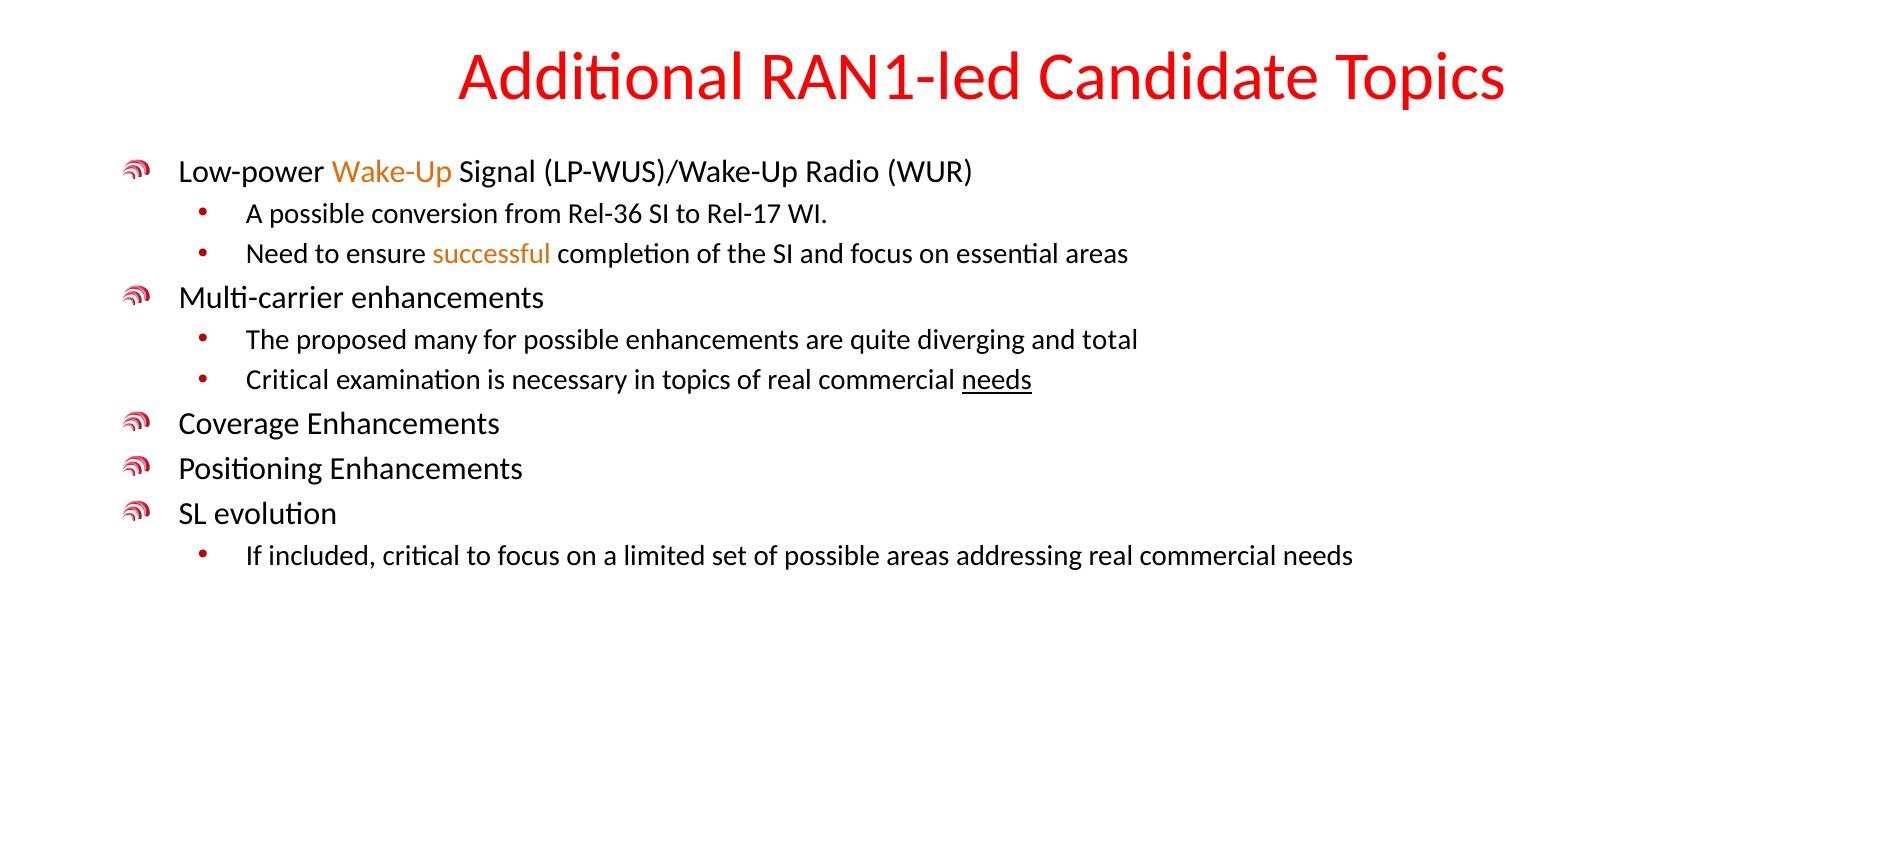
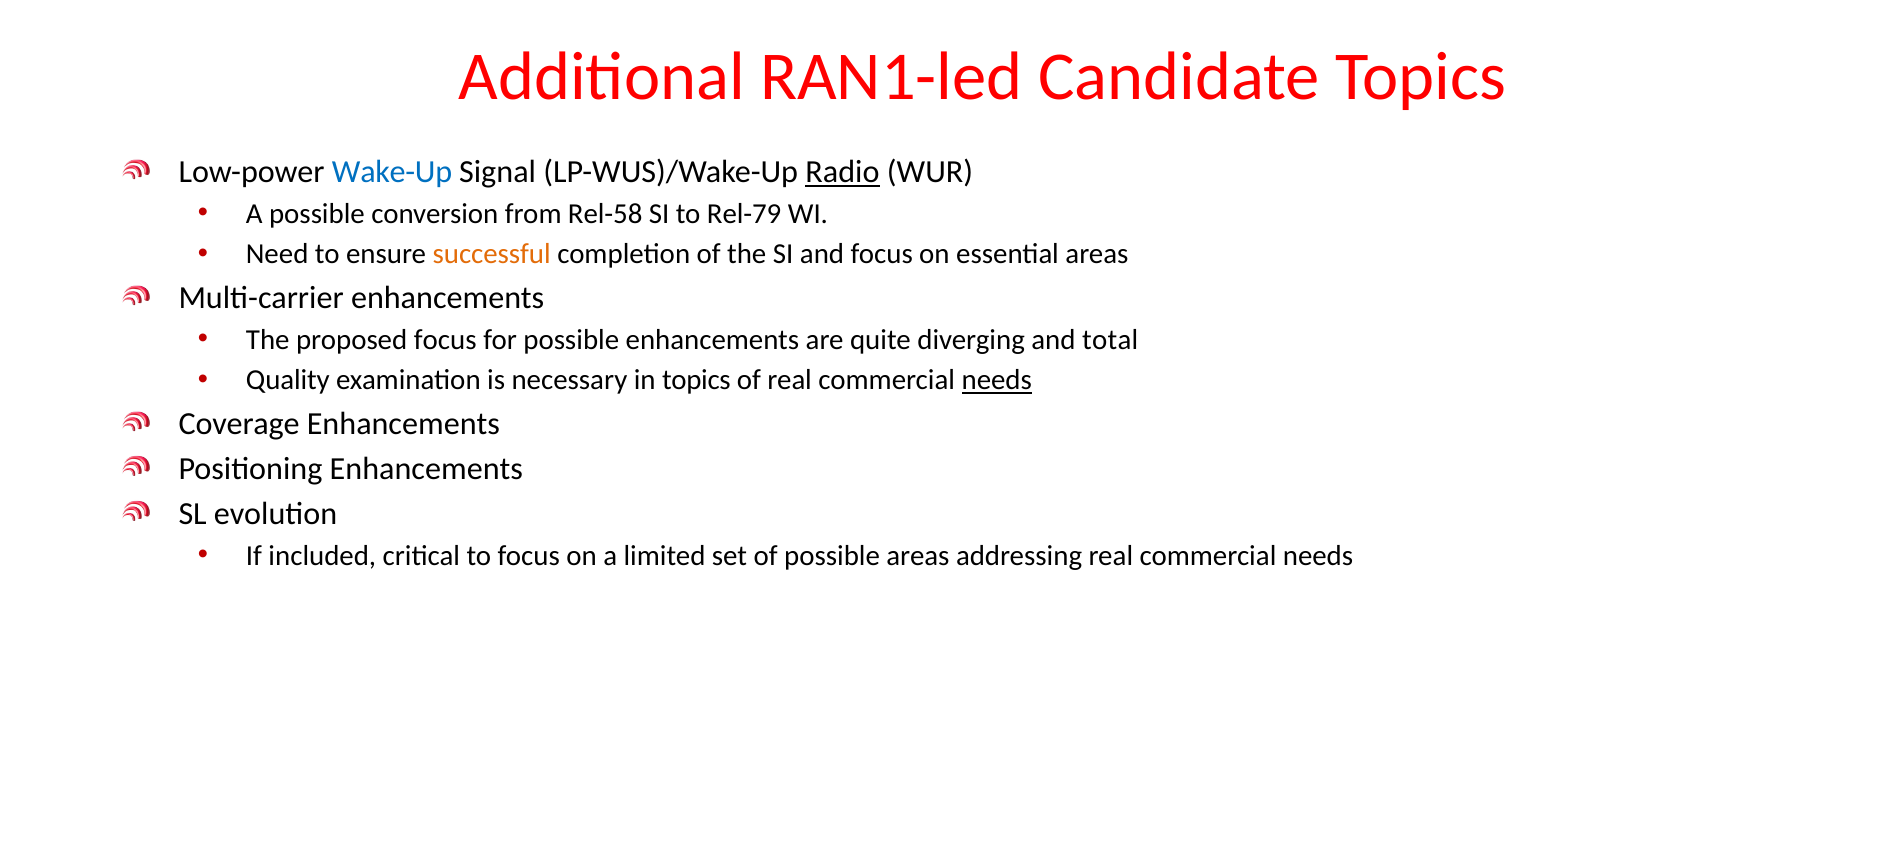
Wake-Up colour: orange -> blue
Radio underline: none -> present
Rel-36: Rel-36 -> Rel-58
Rel-17: Rel-17 -> Rel-79
proposed many: many -> focus
Critical at (288, 380): Critical -> Quality
